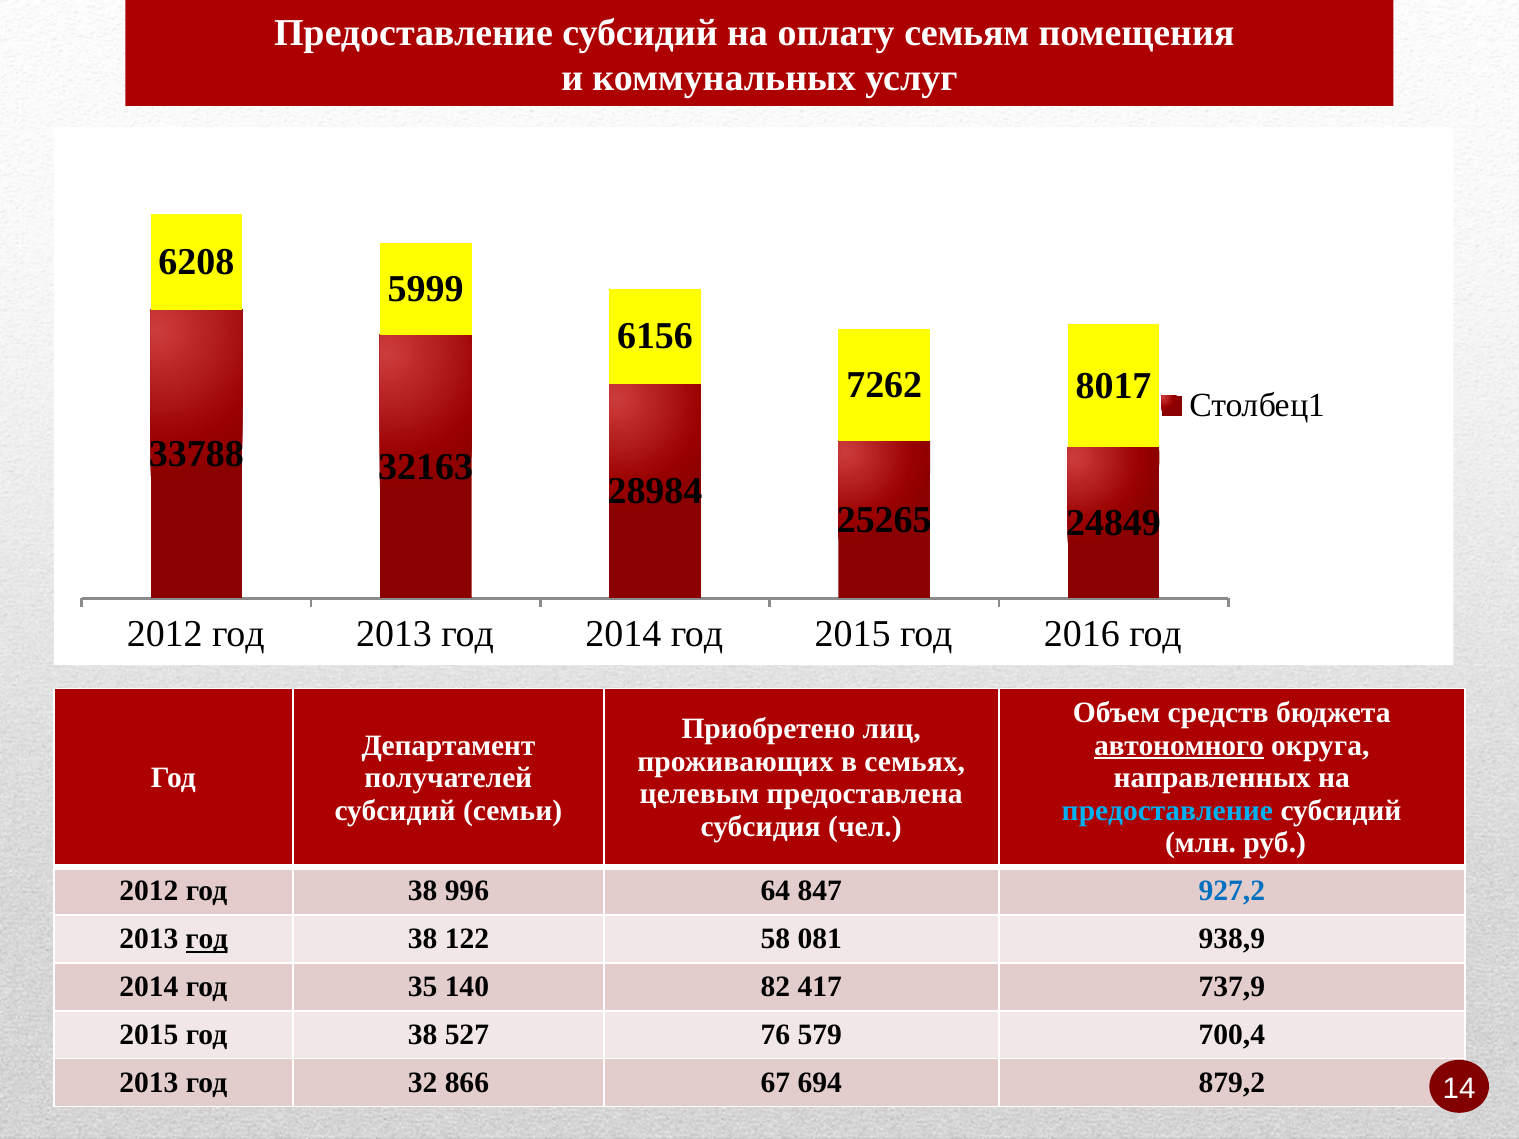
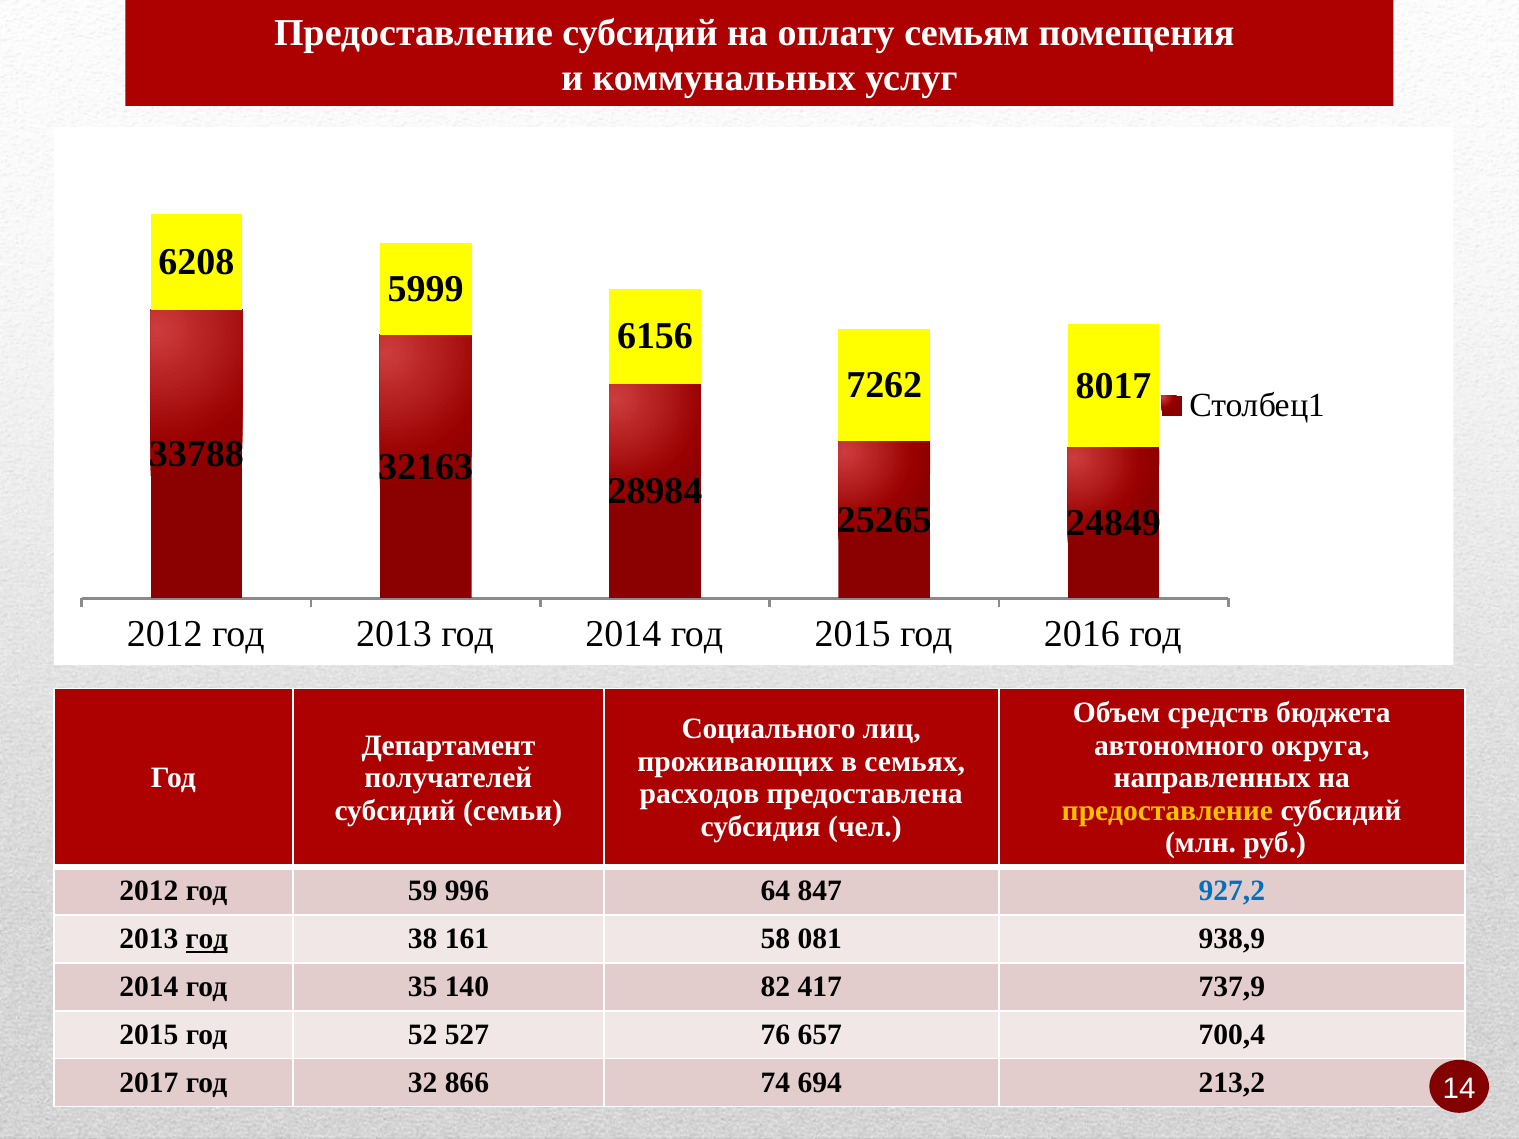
Приобретено: Приобретено -> Социального
автономного underline: present -> none
целевым: целевым -> расходов
предоставление at (1167, 811) colour: light blue -> yellow
2012 год 38: 38 -> 59
122: 122 -> 161
2015 год 38: 38 -> 52
579: 579 -> 657
2013 at (149, 1083): 2013 -> 2017
67: 67 -> 74
879,2: 879,2 -> 213,2
